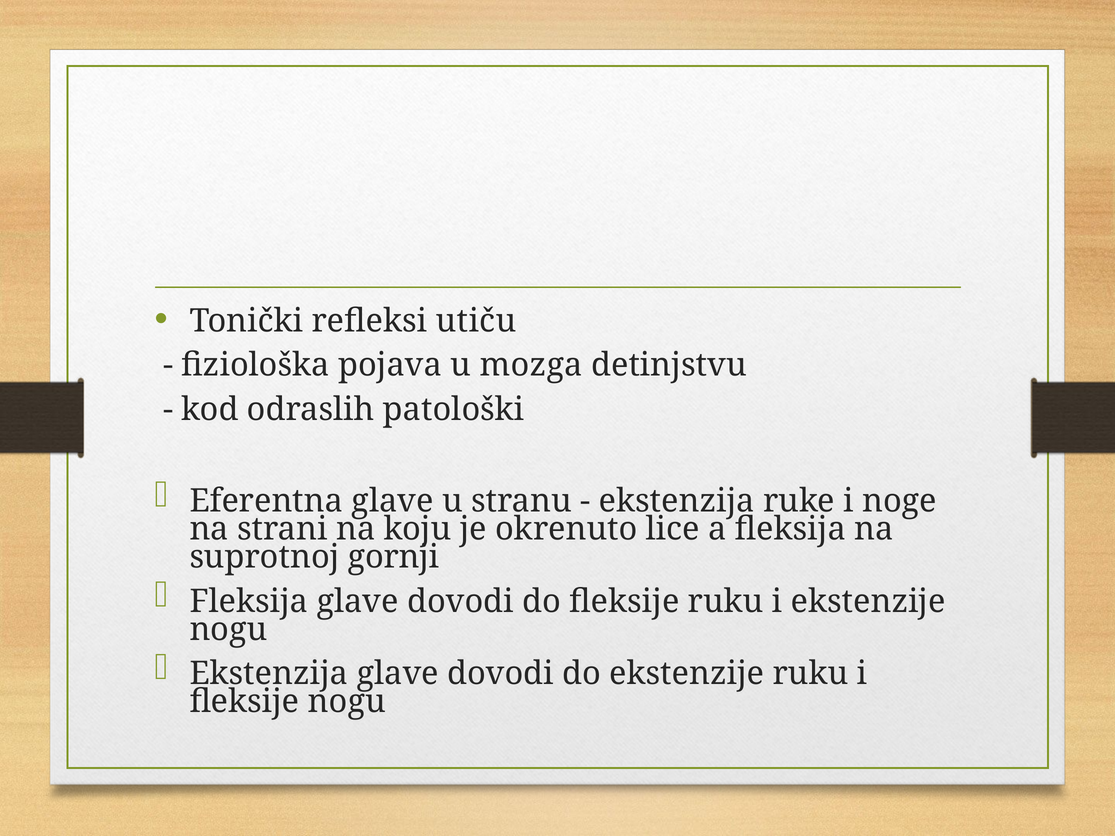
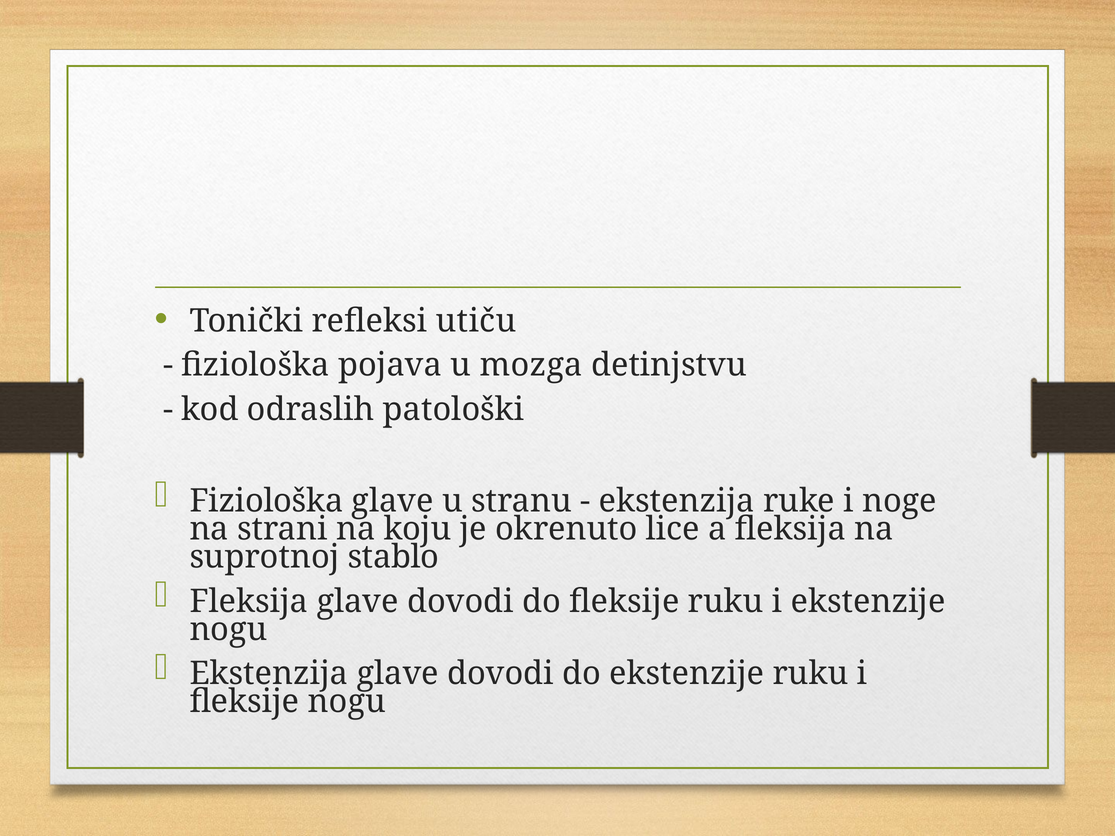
Eferentna at (266, 501): Eferentna -> Fiziološka
gornji: gornji -> stablo
